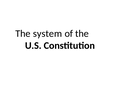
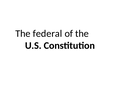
system: system -> federal
